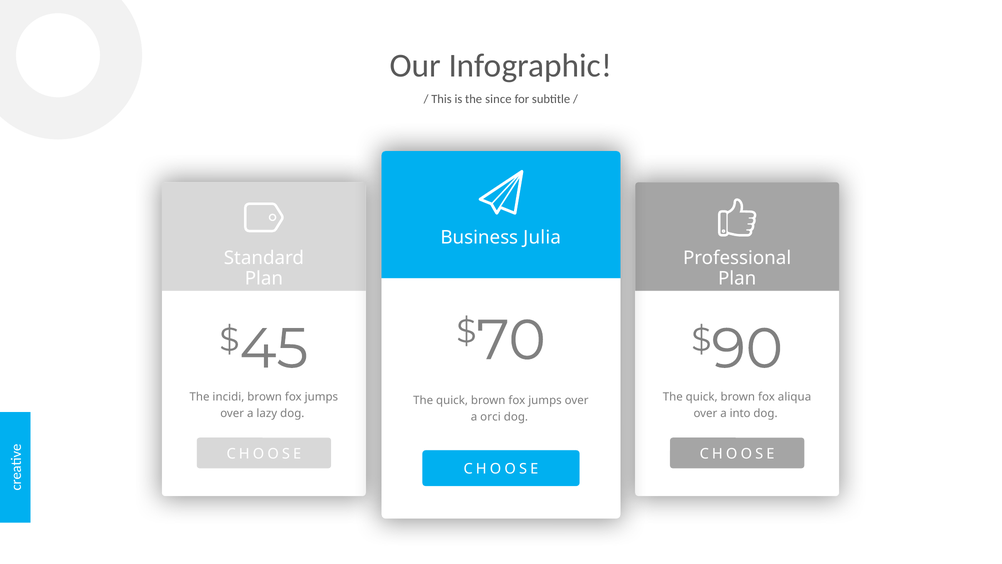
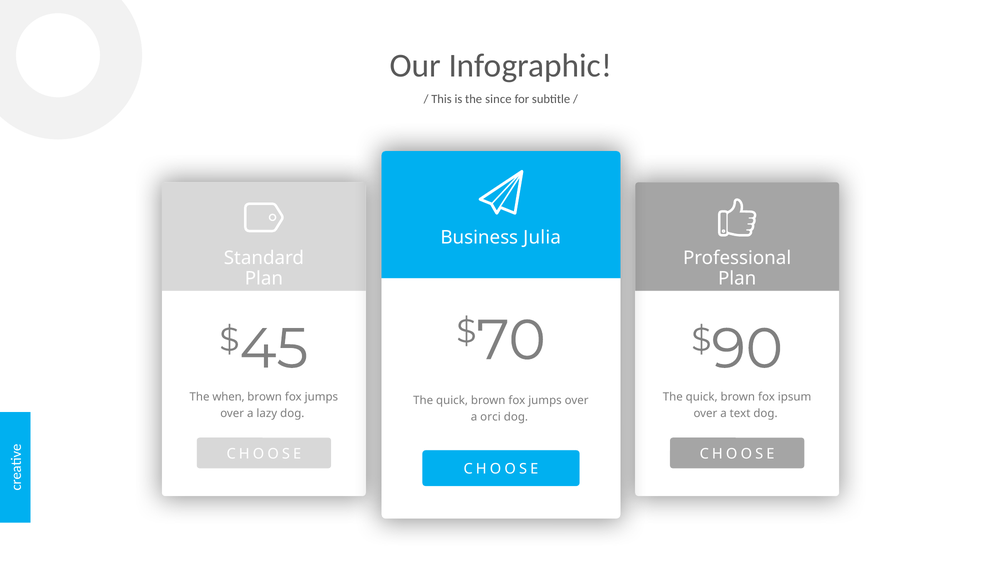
incidi: incidi -> when
aliqua: aliqua -> ipsum
into: into -> text
